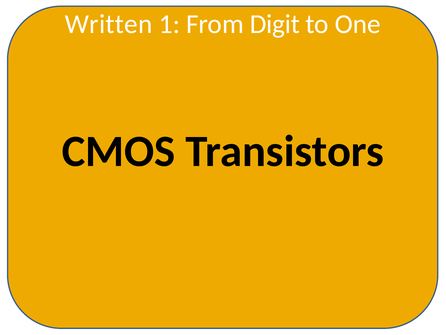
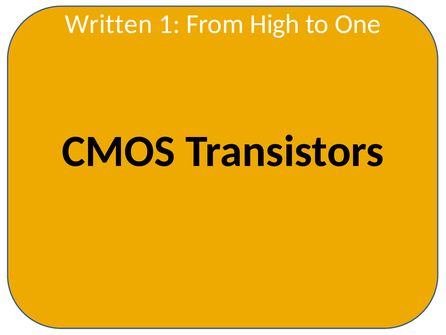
Digit: Digit -> High
